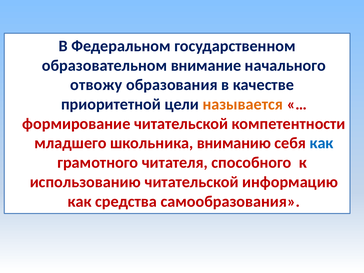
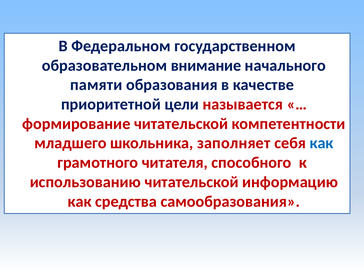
отвожу: отвожу -> памяти
называется colour: orange -> red
вниманию: вниманию -> заполняет
